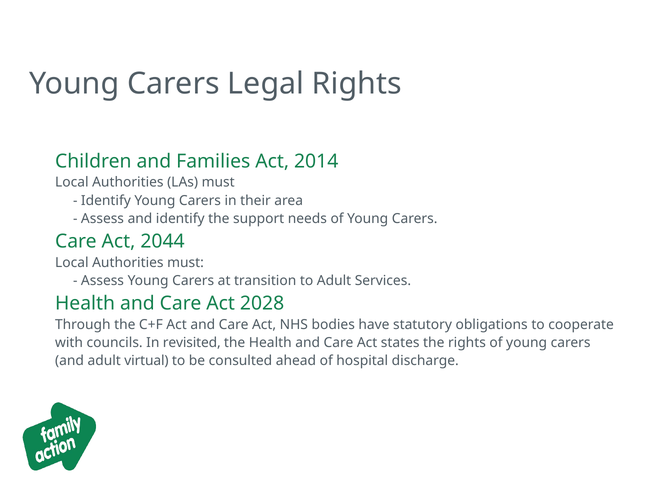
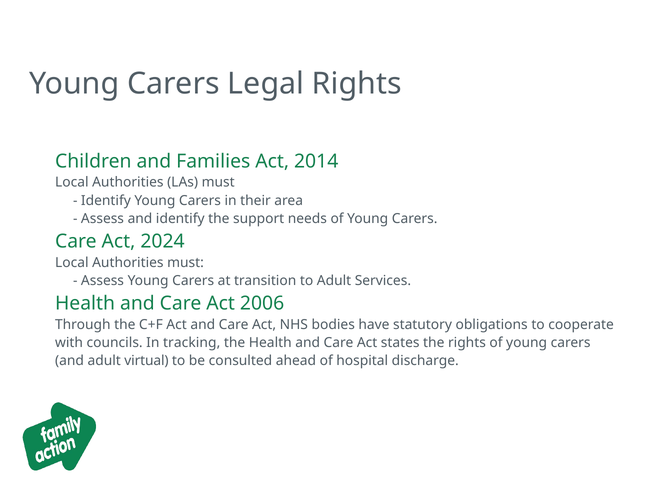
2044: 2044 -> 2024
2028: 2028 -> 2006
revisited: revisited -> tracking
